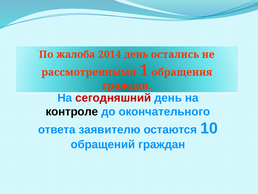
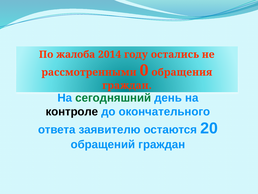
2014 день: день -> году
1: 1 -> 0
сегодняшний colour: red -> green
10: 10 -> 20
